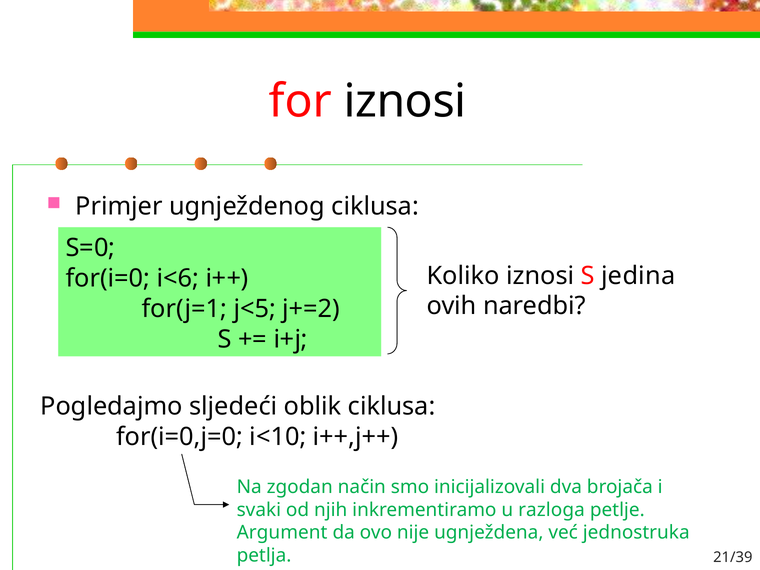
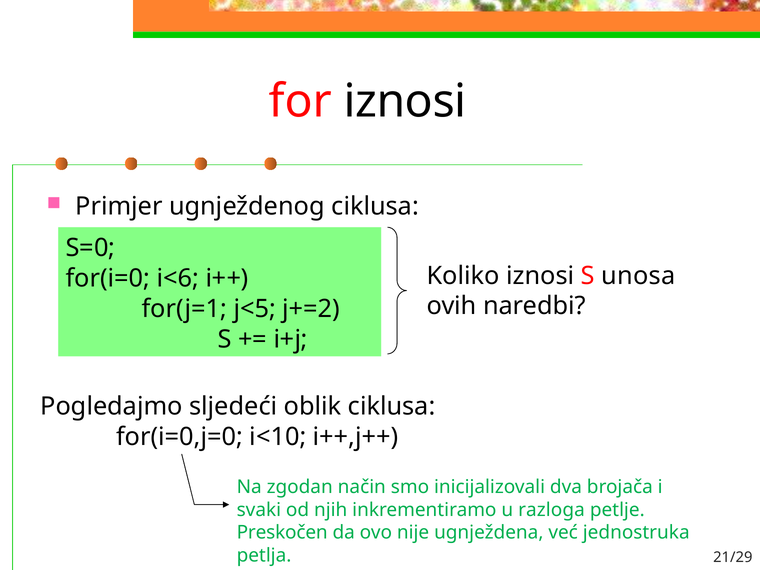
jedina: jedina -> unosa
Argument: Argument -> Preskočen
21/39: 21/39 -> 21/29
